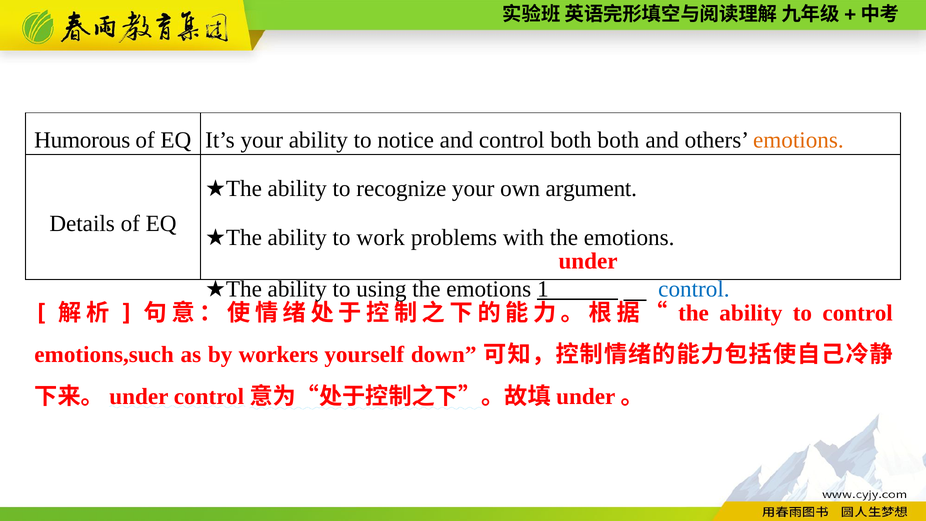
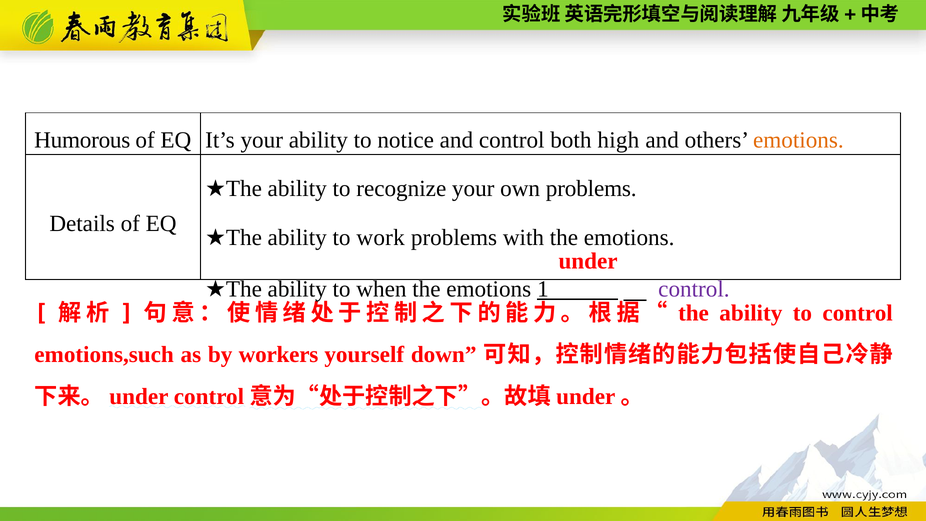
both both: both -> high
own argument: argument -> problems
using: using -> when
control at (694, 289) colour: blue -> purple
